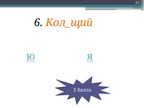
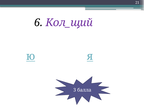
Кол_щий colour: orange -> purple
